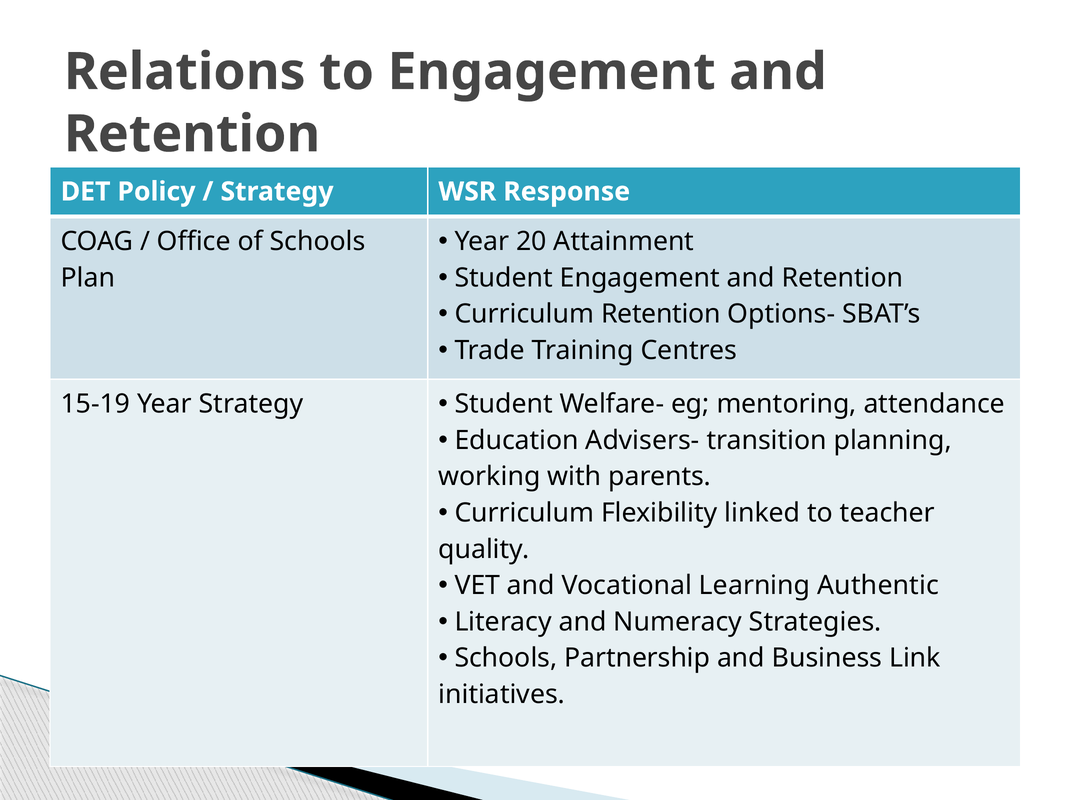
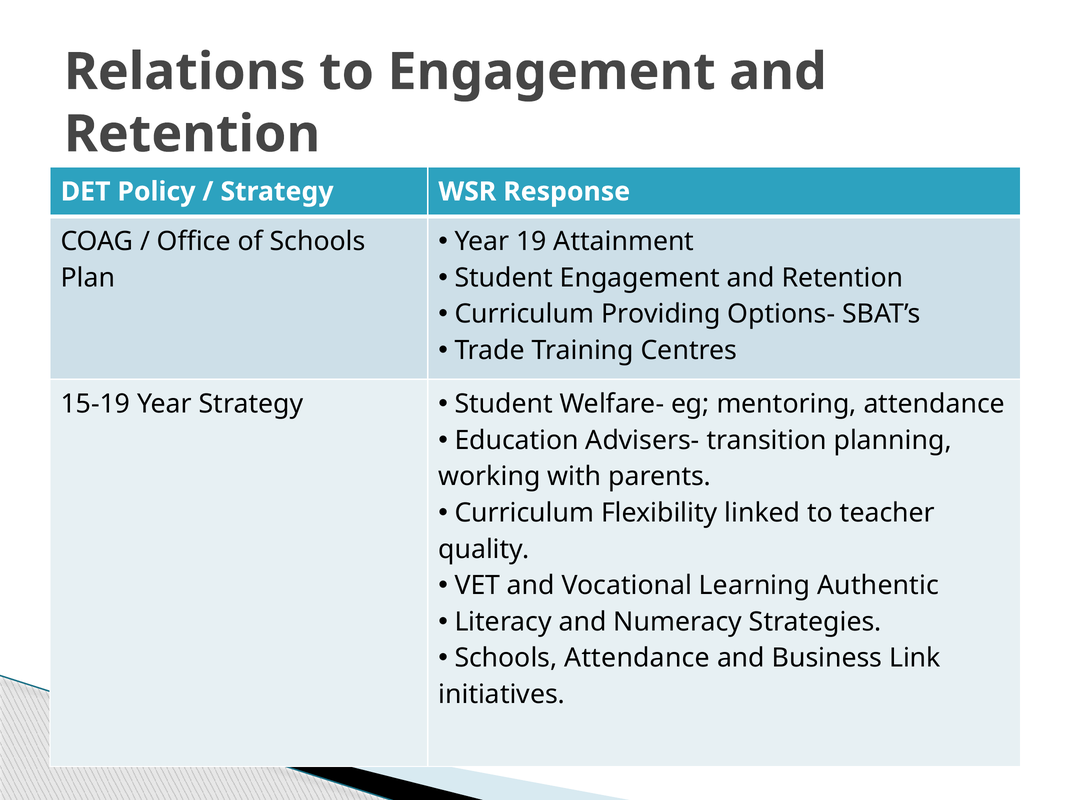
20: 20 -> 19
Curriculum Retention: Retention -> Providing
Schools Partnership: Partnership -> Attendance
